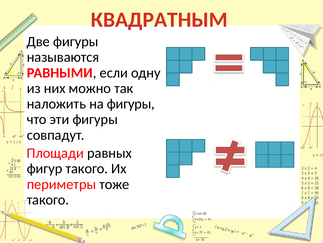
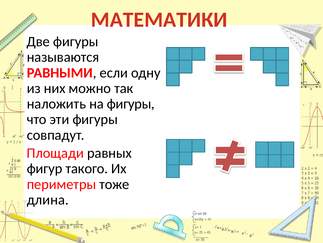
КВАДРАТНЫМ: КВАДРАТНЫМ -> МАТЕМАТИКИ
такого at (48, 199): такого -> длина
